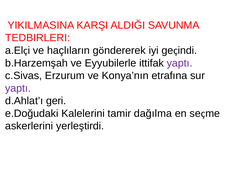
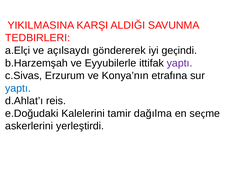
haçlıların: haçlıların -> açılsaydı
yaptı at (18, 89) colour: purple -> blue
geri: geri -> reis
